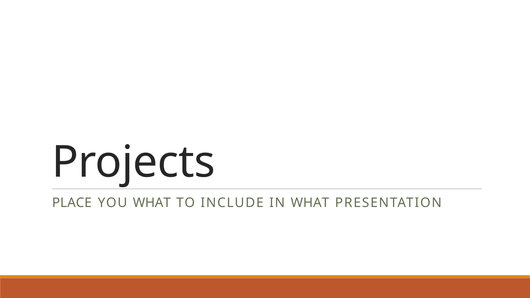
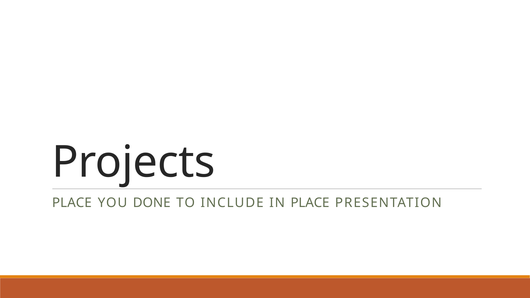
YOU WHAT: WHAT -> DONE
IN WHAT: WHAT -> PLACE
